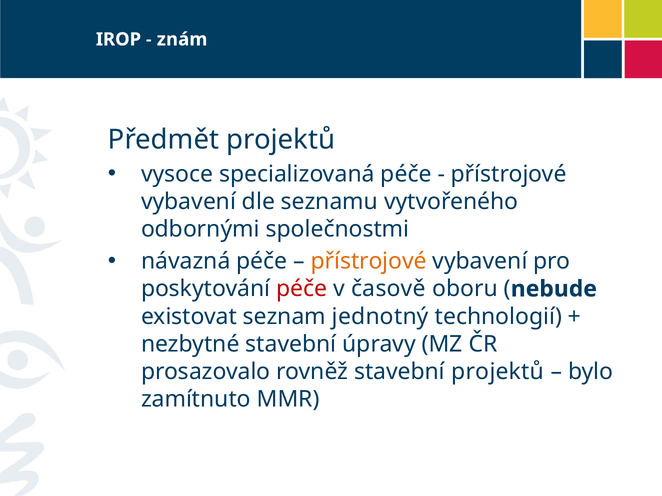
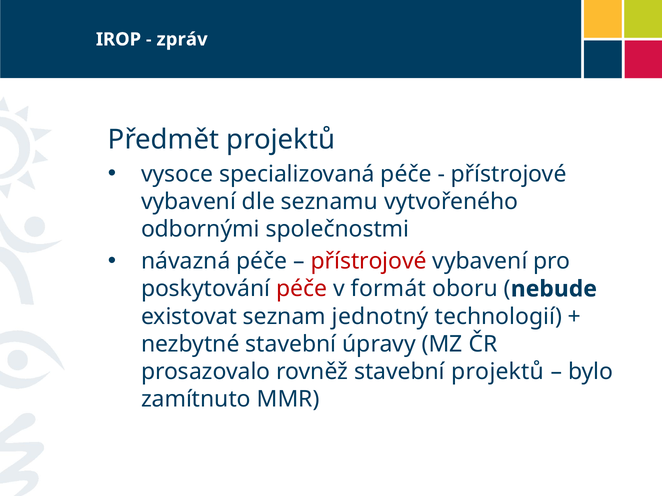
znám: znám -> zpráv
přístrojové at (369, 262) colour: orange -> red
časově: časově -> formát
